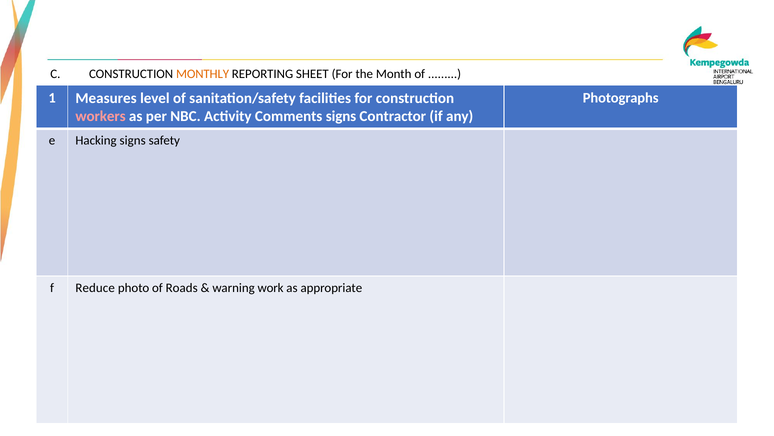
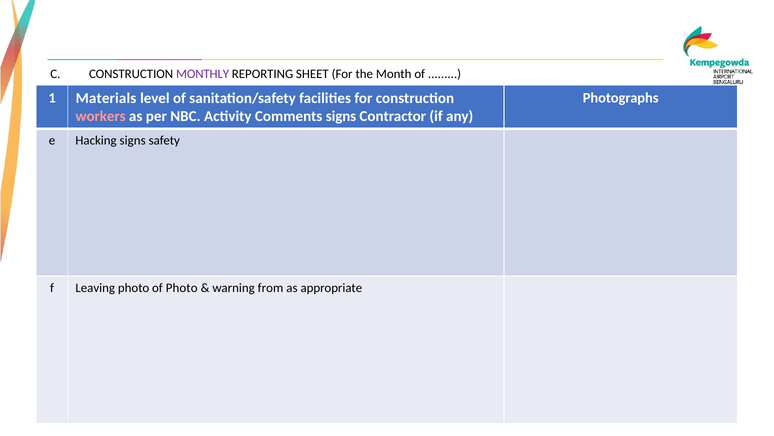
MONTHLY colour: orange -> purple
Measures: Measures -> Materials
Reduce: Reduce -> Leaving
of Roads: Roads -> Photo
work: work -> from
